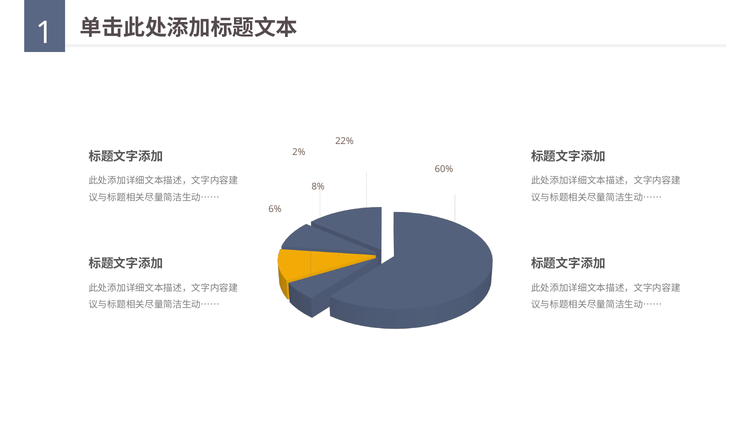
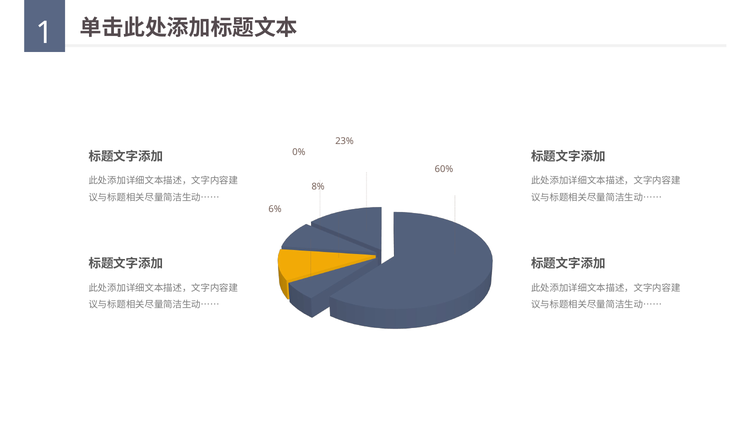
22%: 22% -> 23%
2%: 2% -> 0%
